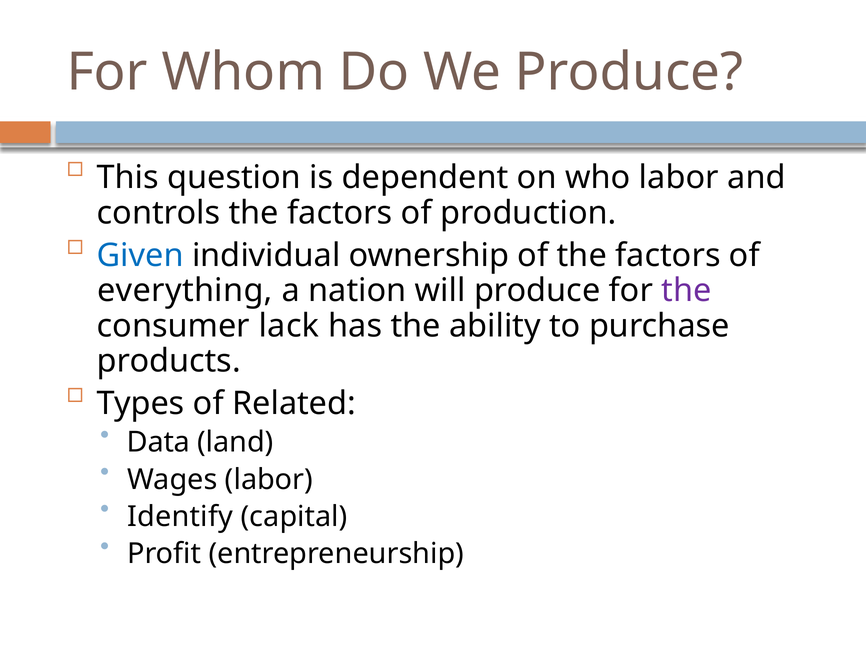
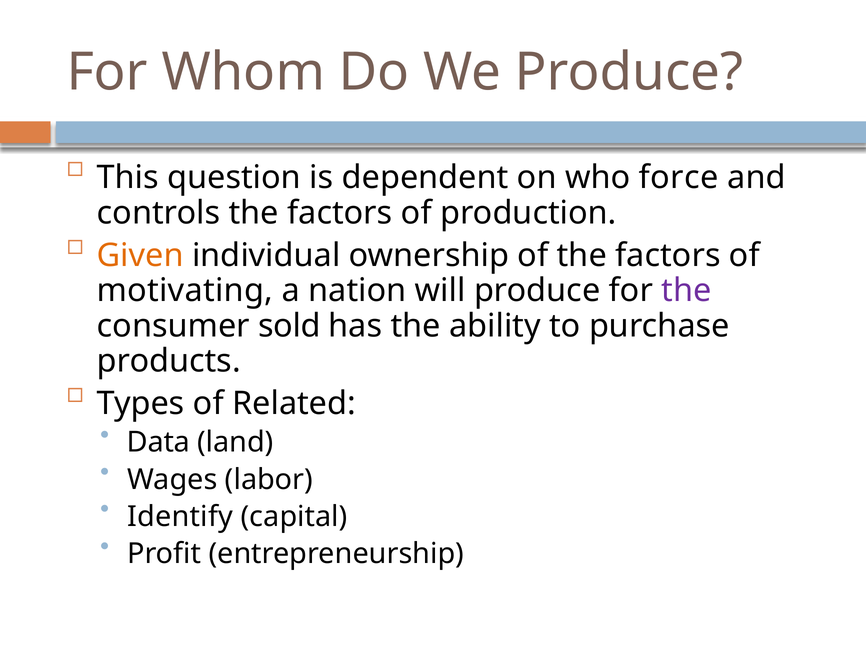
who labor: labor -> force
Given colour: blue -> orange
everything: everything -> motivating
lack: lack -> sold
